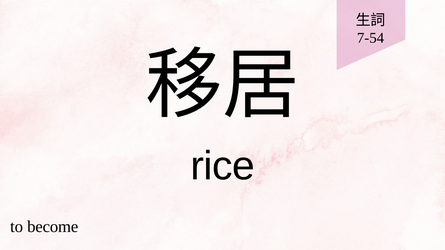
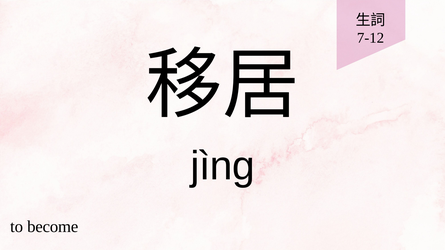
7-54: 7-54 -> 7-12
rice: rice -> jìng
